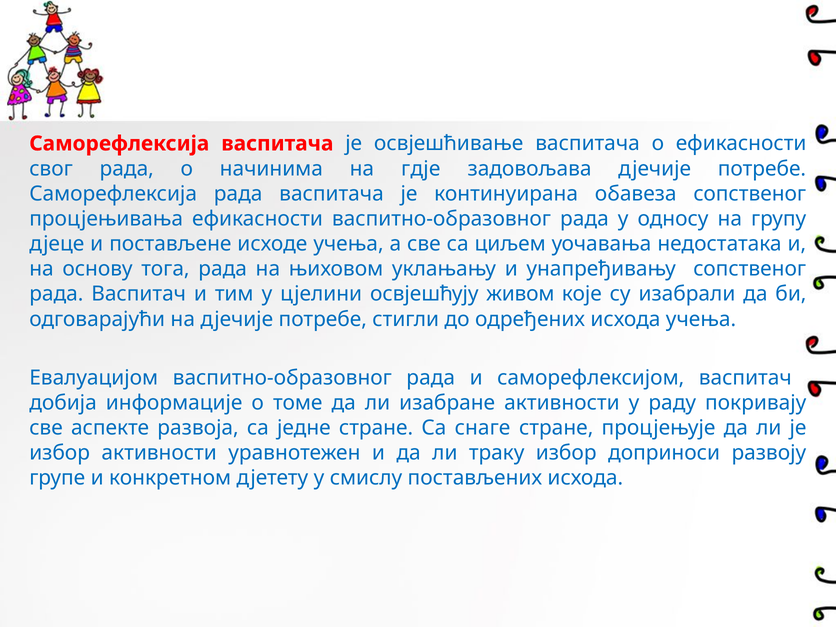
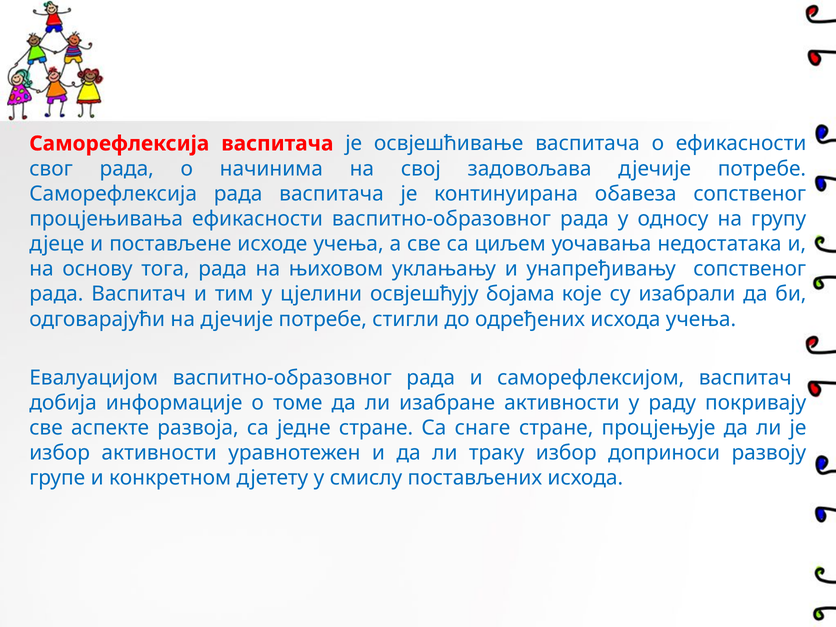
гдје: гдје -> свој
живом: живом -> бојама
